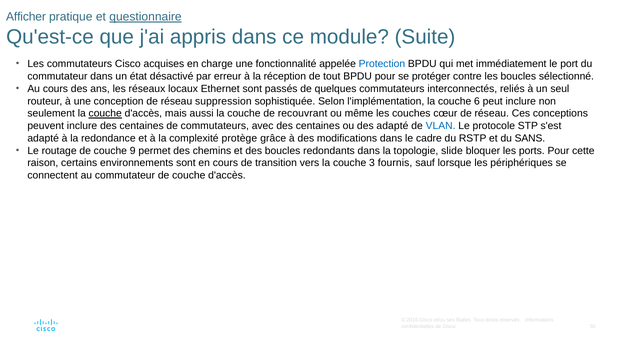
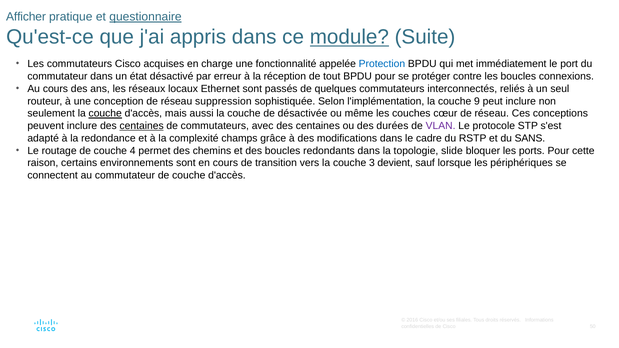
module underline: none -> present
sélectionné: sélectionné -> connexions
6: 6 -> 9
recouvrant: recouvrant -> désactivée
centaines at (142, 126) underline: none -> present
des adapté: adapté -> durées
VLAN colour: blue -> purple
protège: protège -> champs
9: 9 -> 4
fournis: fournis -> devient
